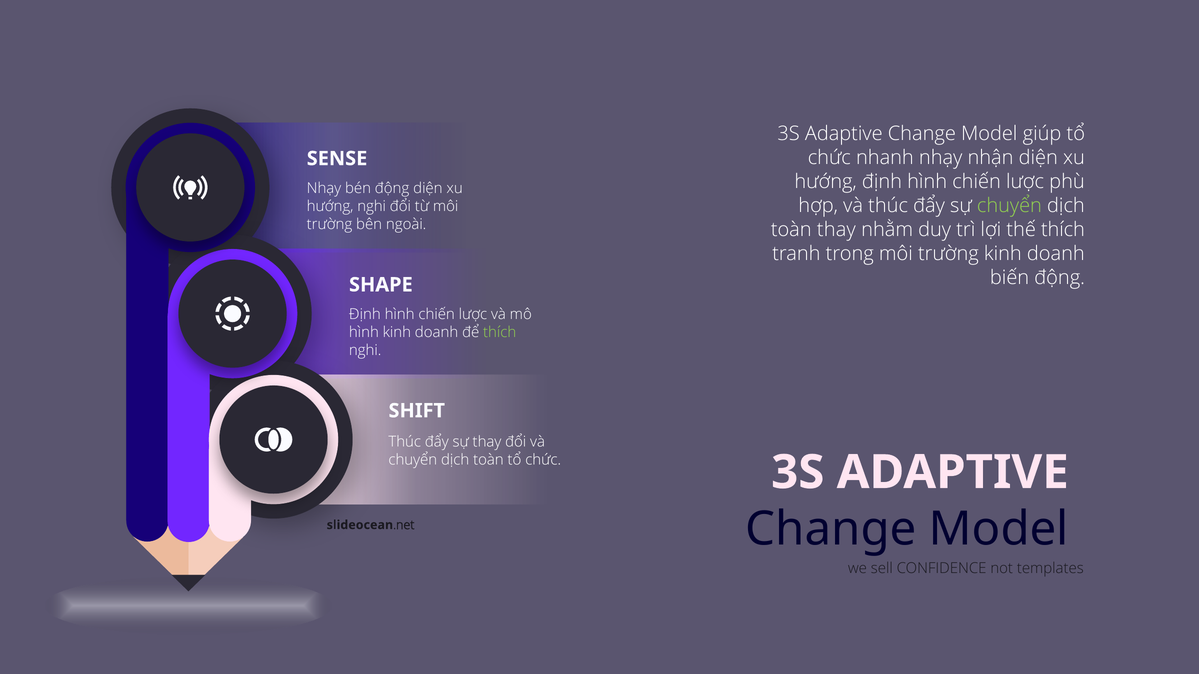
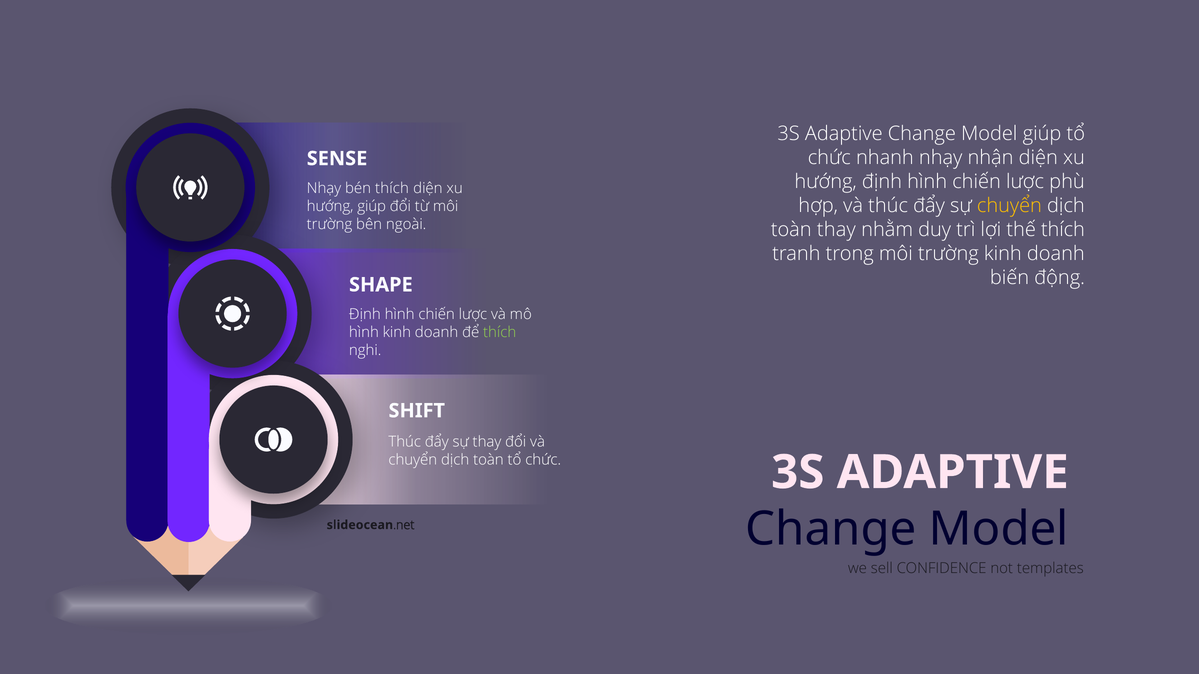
bén động: động -> thích
chuyển at (1009, 206) colour: light green -> yellow
hướng nghi: nghi -> giúp
